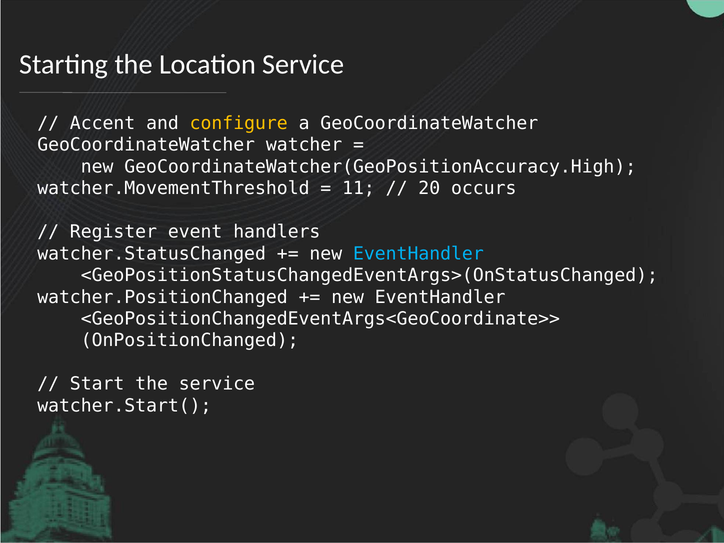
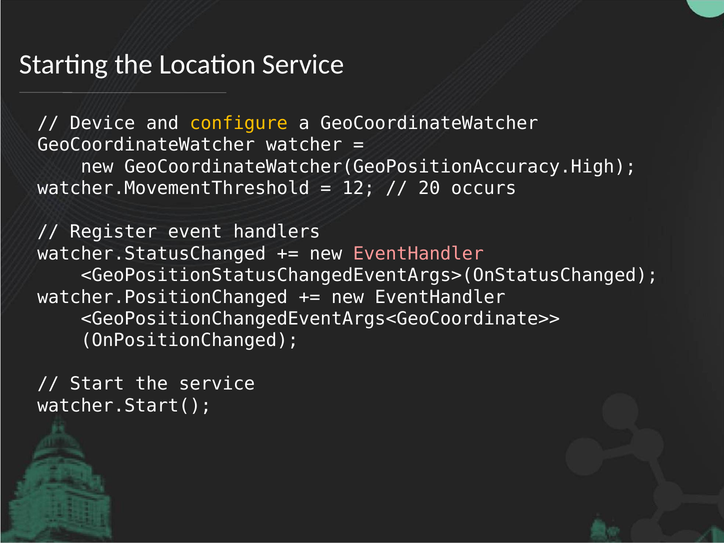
Accent: Accent -> Device
11: 11 -> 12
EventHandler at (418, 254) colour: light blue -> pink
